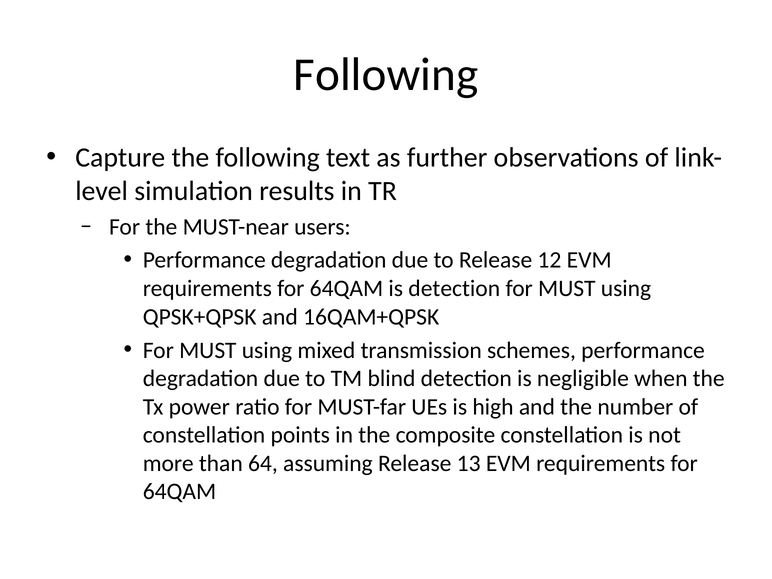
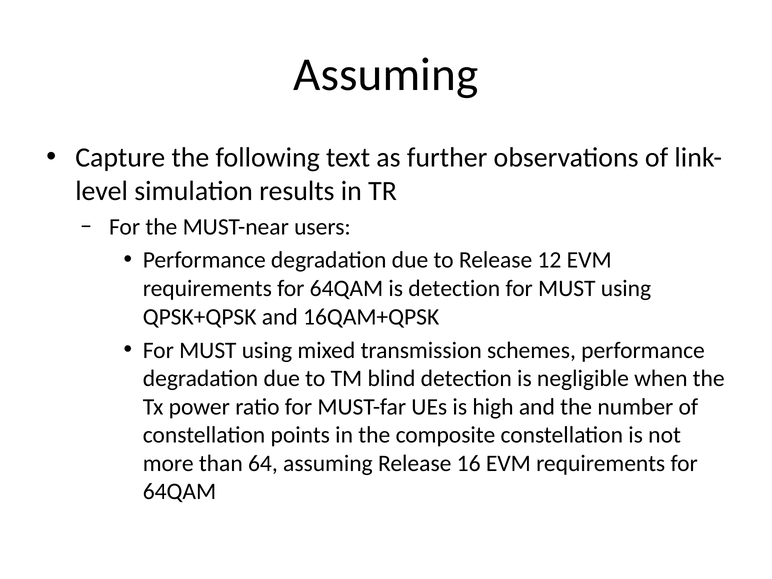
Following at (386, 75): Following -> Assuming
13: 13 -> 16
